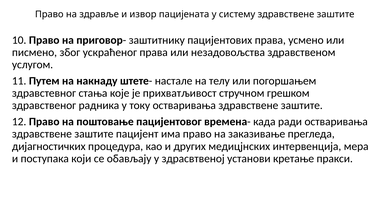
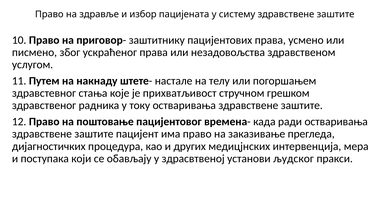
извор: извор -> избор
кретање: кретање -> људског
